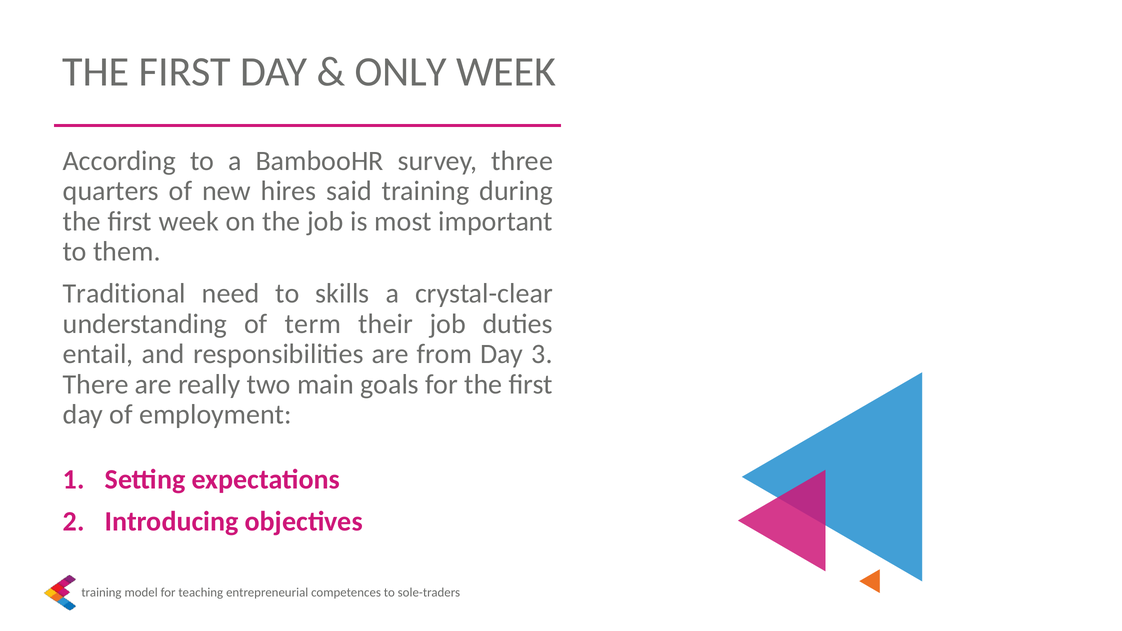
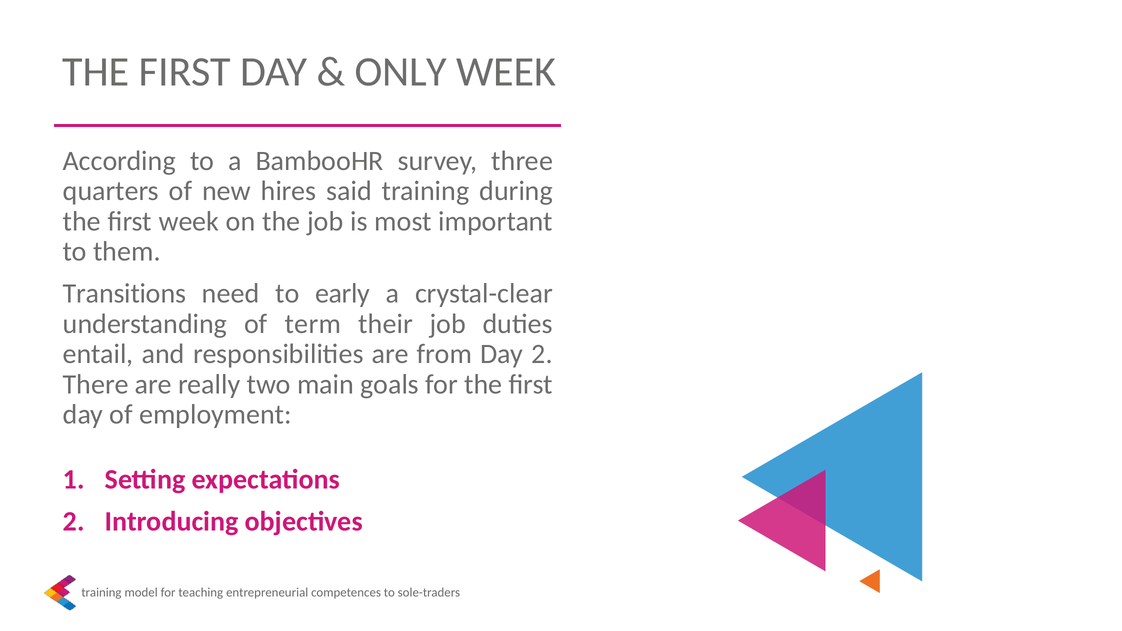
Traditional: Traditional -> Transitions
skills: skills -> early
Day 3: 3 -> 2
